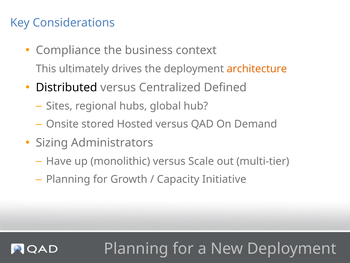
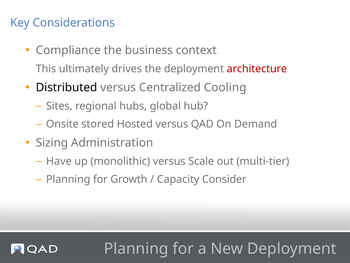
architecture colour: orange -> red
Defined: Defined -> Cooling
Administrators: Administrators -> Administration
Initiative: Initiative -> Consider
